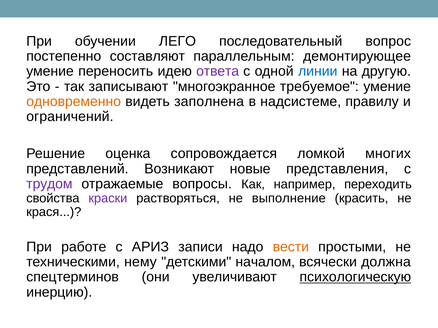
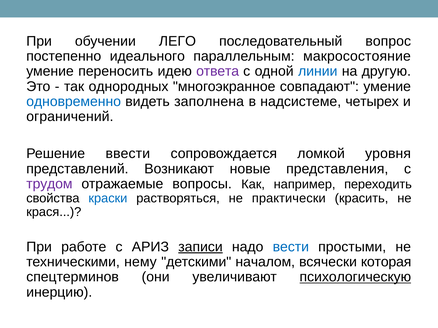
составляют: составляют -> идеального
демонтирующее: демонтирующее -> макросостояние
записывают: записывают -> однородных
требуемое: требуемое -> совпадают
одновременно colour: orange -> blue
правилу: правилу -> четырех
оценка: оценка -> ввести
многих: многих -> уровня
краски colour: purple -> blue
выполнение: выполнение -> практически
записи underline: none -> present
вести colour: orange -> blue
должна: должна -> которая
